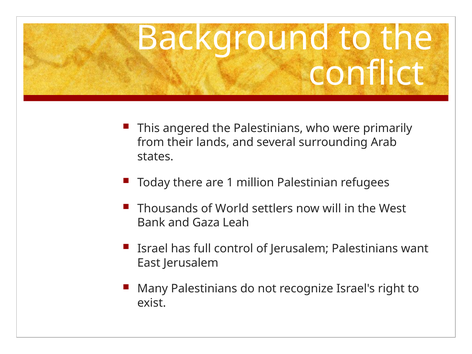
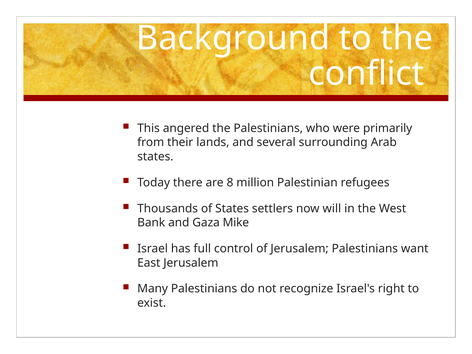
1: 1 -> 8
of World: World -> States
Leah: Leah -> Mike
